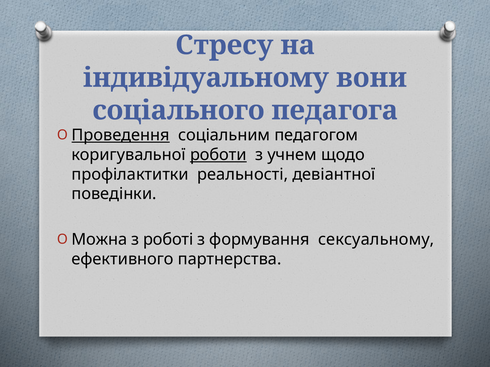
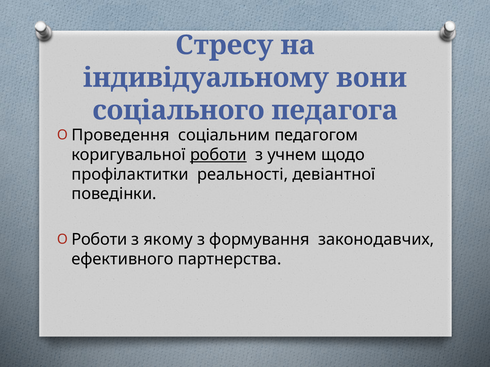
Проведення underline: present -> none
Можна at (99, 240): Можна -> Роботи
роботі: роботі -> якому
сексуальному: сексуальному -> законодавчих
